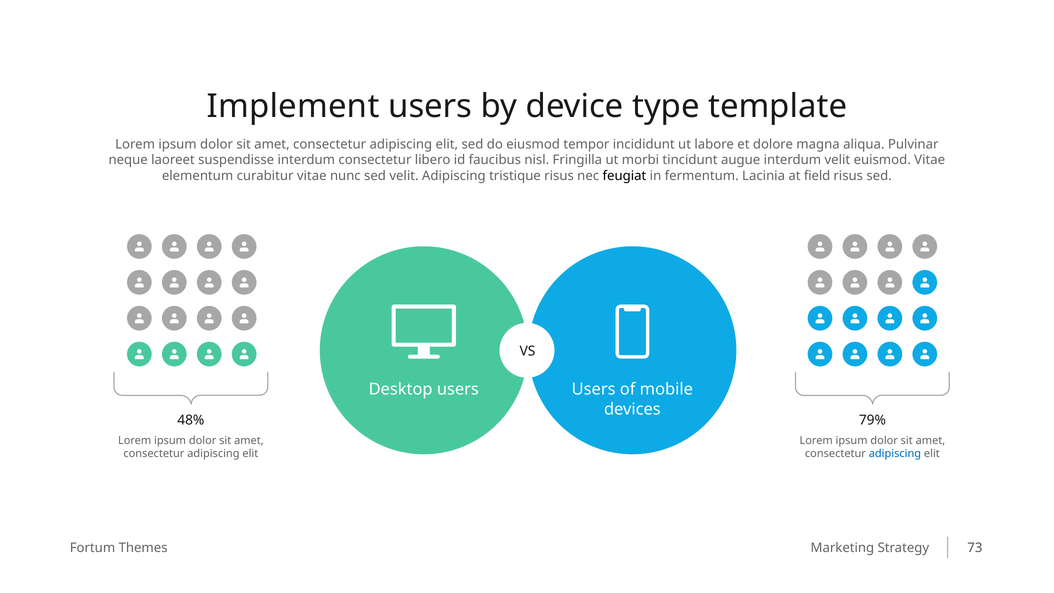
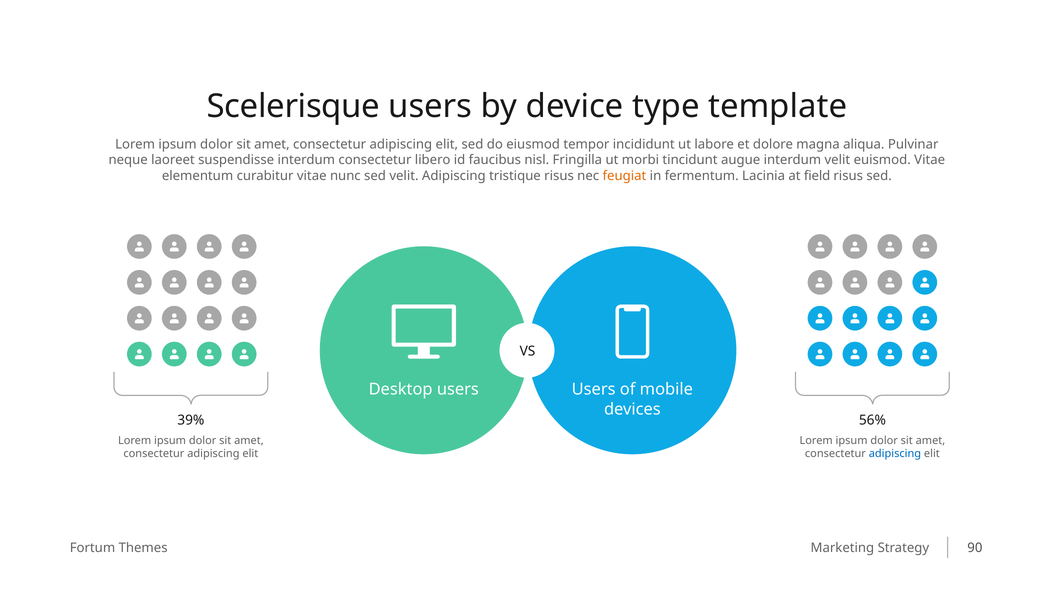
Implement: Implement -> Scelerisque
feugiat colour: black -> orange
48%: 48% -> 39%
79%: 79% -> 56%
73: 73 -> 90
